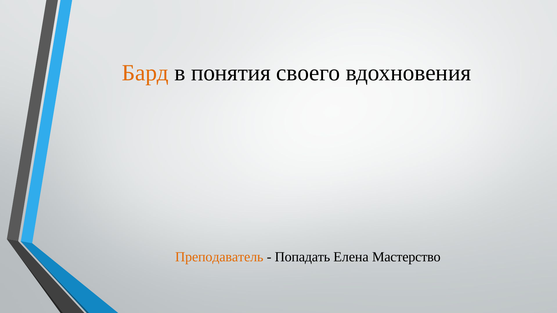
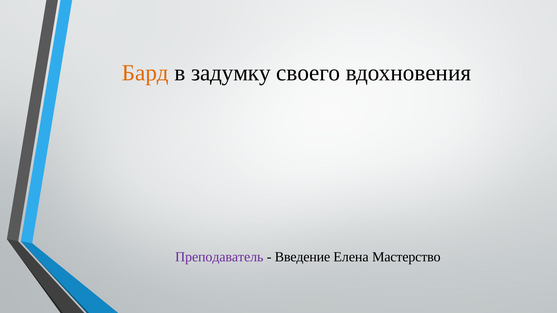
понятия: понятия -> задумку
Преподаватель colour: orange -> purple
Попадать: Попадать -> Введение
